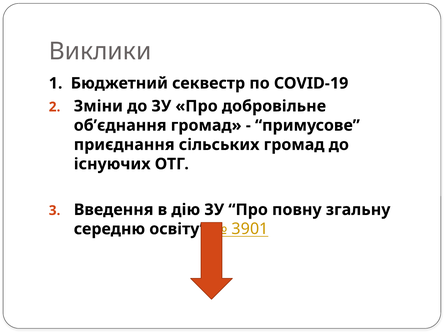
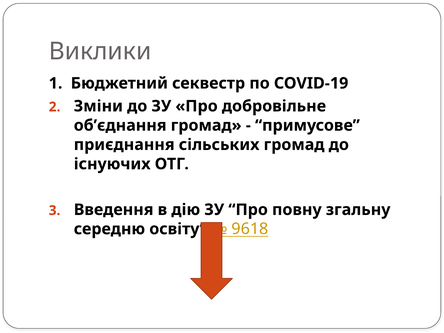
3901: 3901 -> 9618
